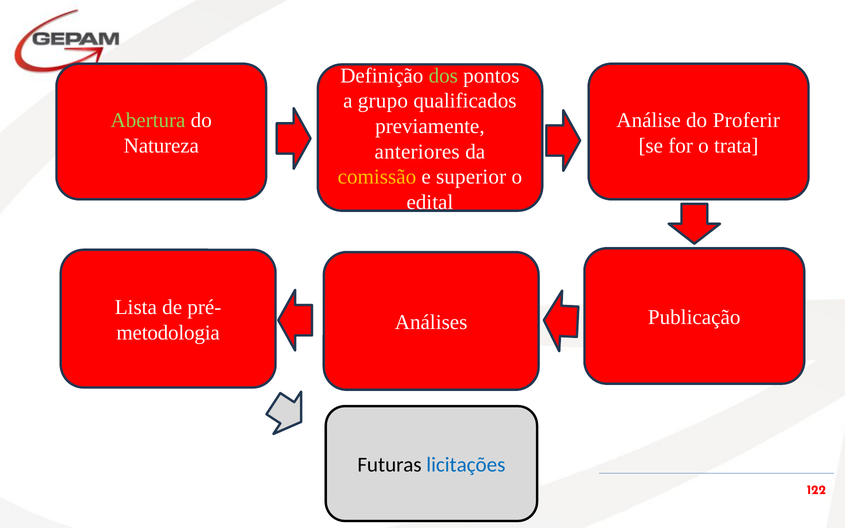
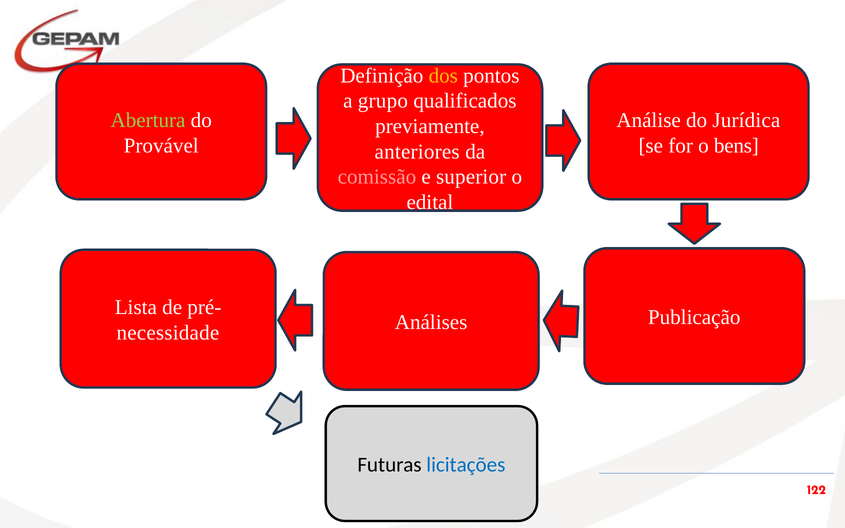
dos colour: light green -> yellow
Proferir: Proferir -> Jurídica
Natureza: Natureza -> Provável
trata: trata -> bens
comissão colour: yellow -> pink
metodologia: metodologia -> necessidade
